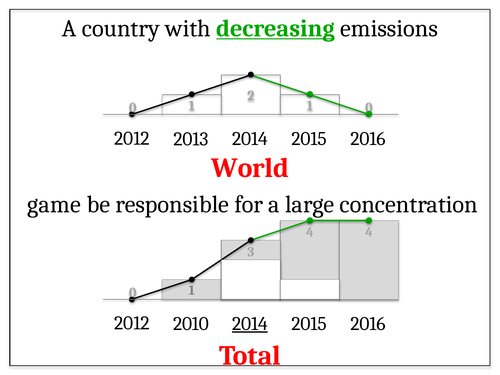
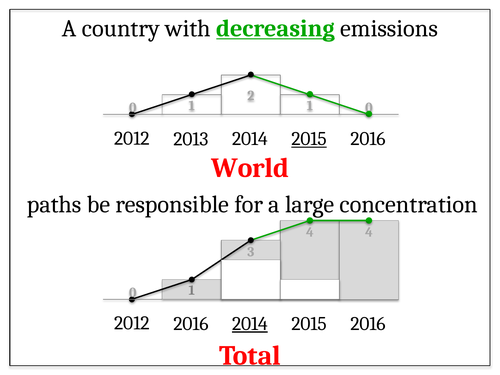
2015 at (309, 139) underline: none -> present
game: game -> paths
2012 2010: 2010 -> 2016
